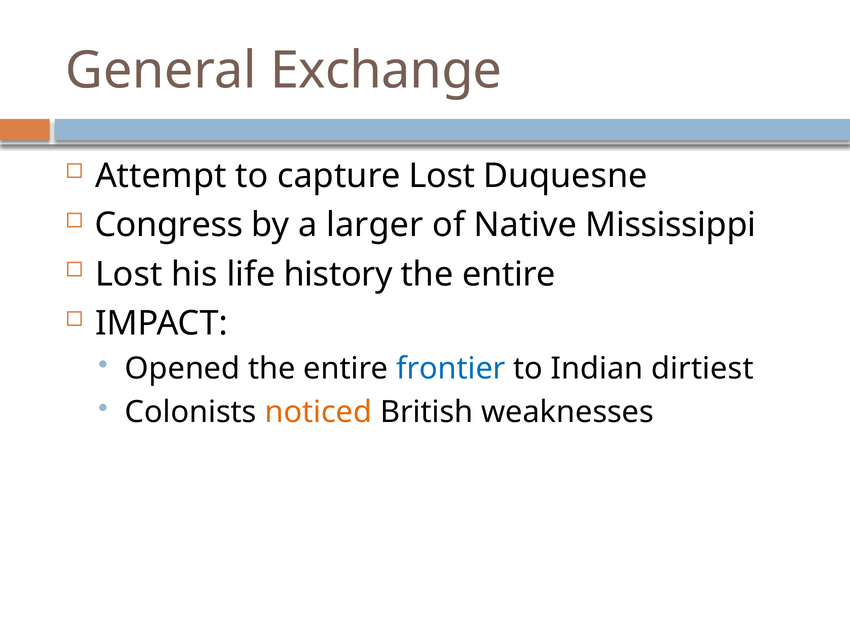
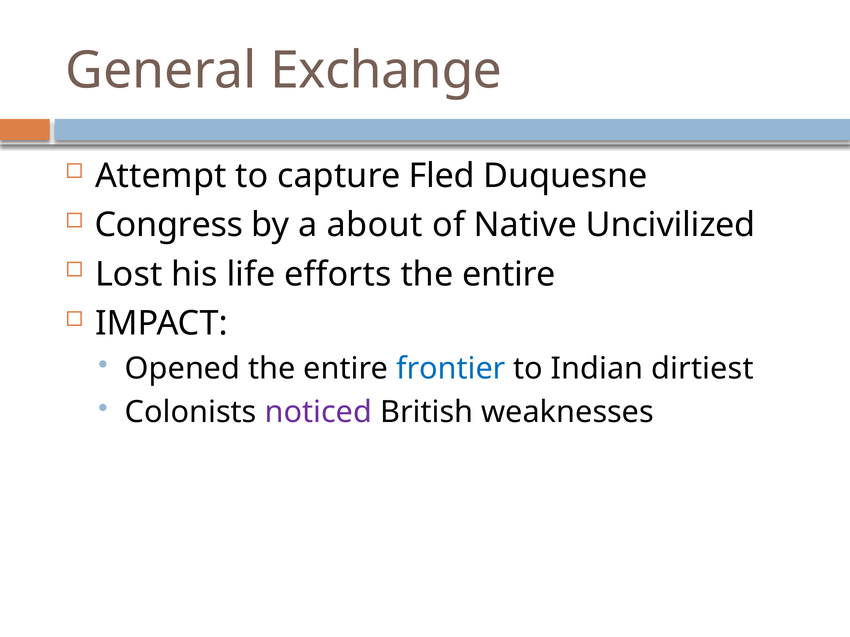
capture Lost: Lost -> Fled
larger: larger -> about
Mississippi: Mississippi -> Uncivilized
history: history -> efforts
noticed colour: orange -> purple
